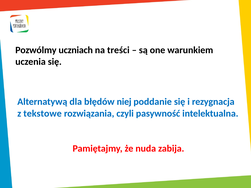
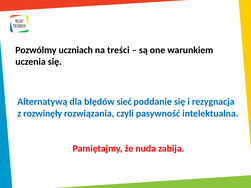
niej: niej -> sieć
tekstowe: tekstowe -> rozwinęły
